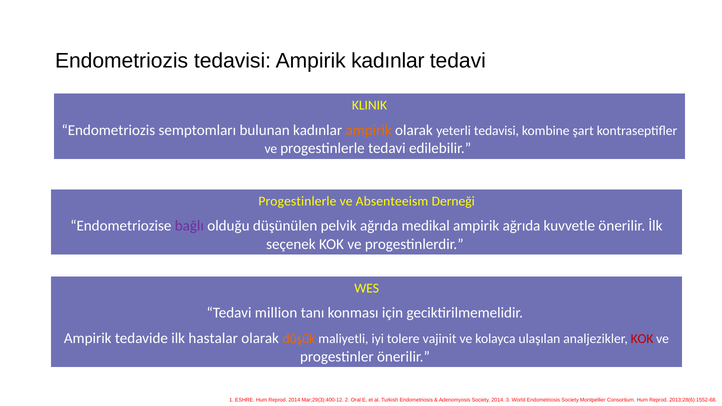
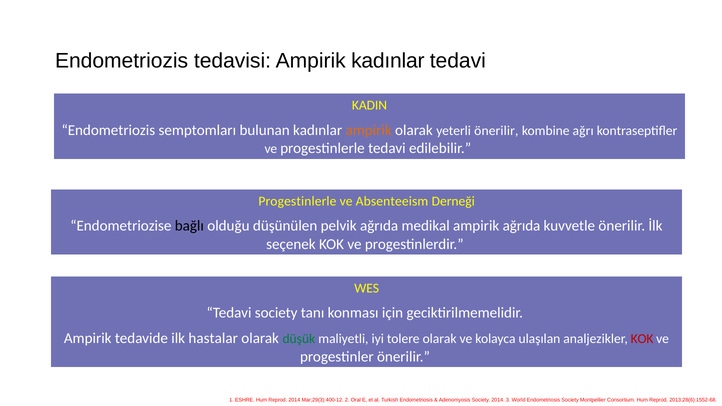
KLINIK: KLINIK -> KADIN
yeterli tedavisi: tedavisi -> önerilir
şart: şart -> ağrı
bağlı colour: purple -> black
Tedavi million: million -> society
düşük colour: orange -> green
tolere vajinit: vajinit -> olarak
